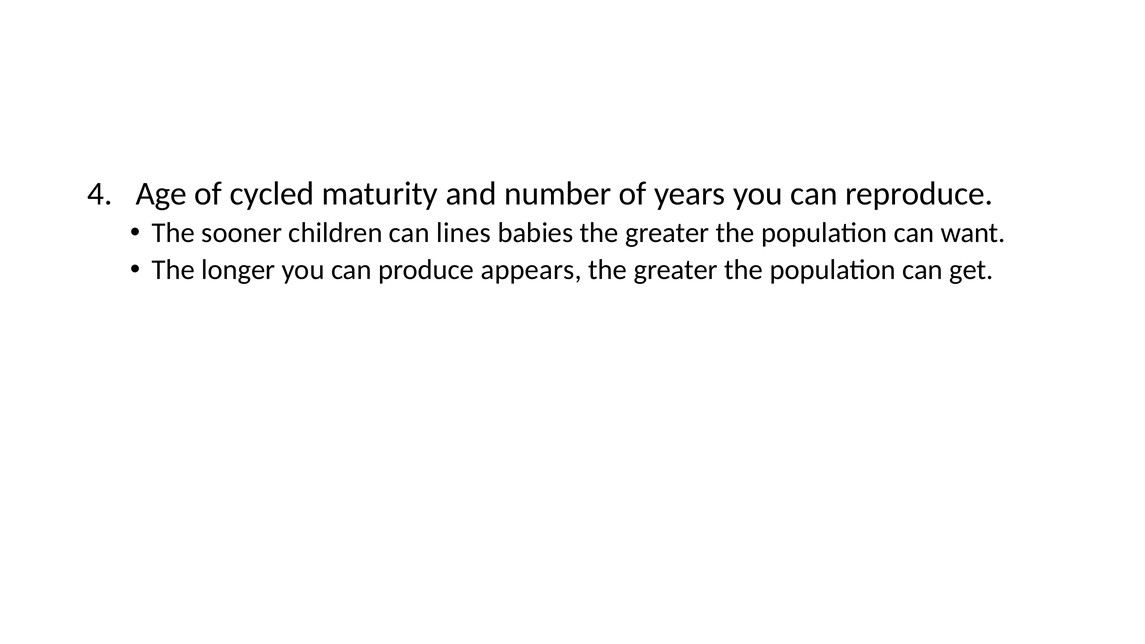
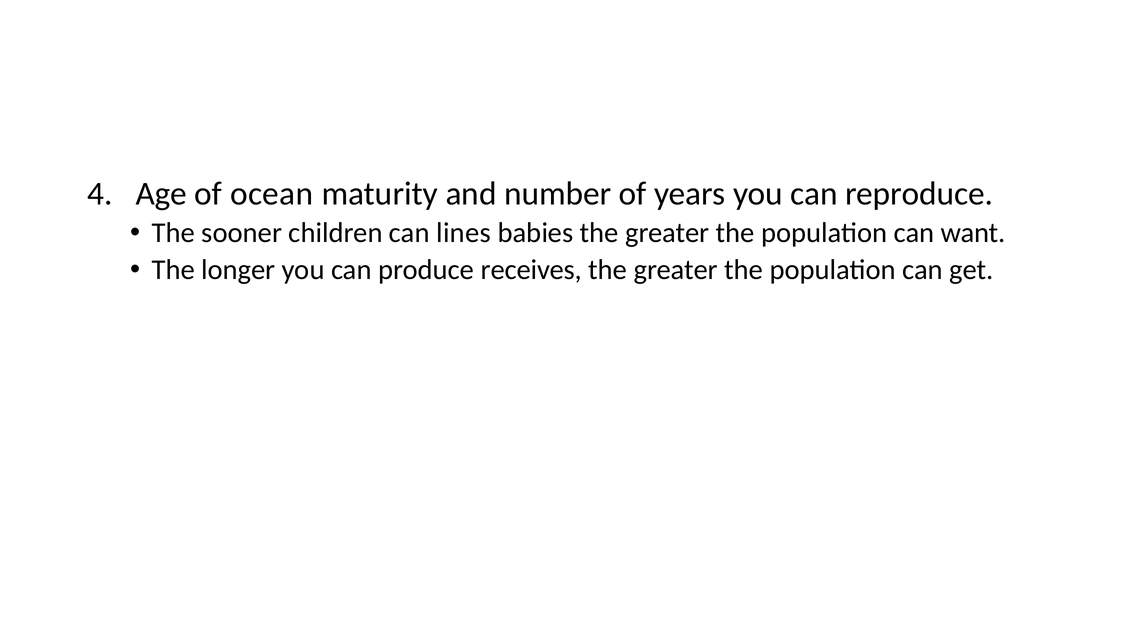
cycled: cycled -> ocean
appears: appears -> receives
